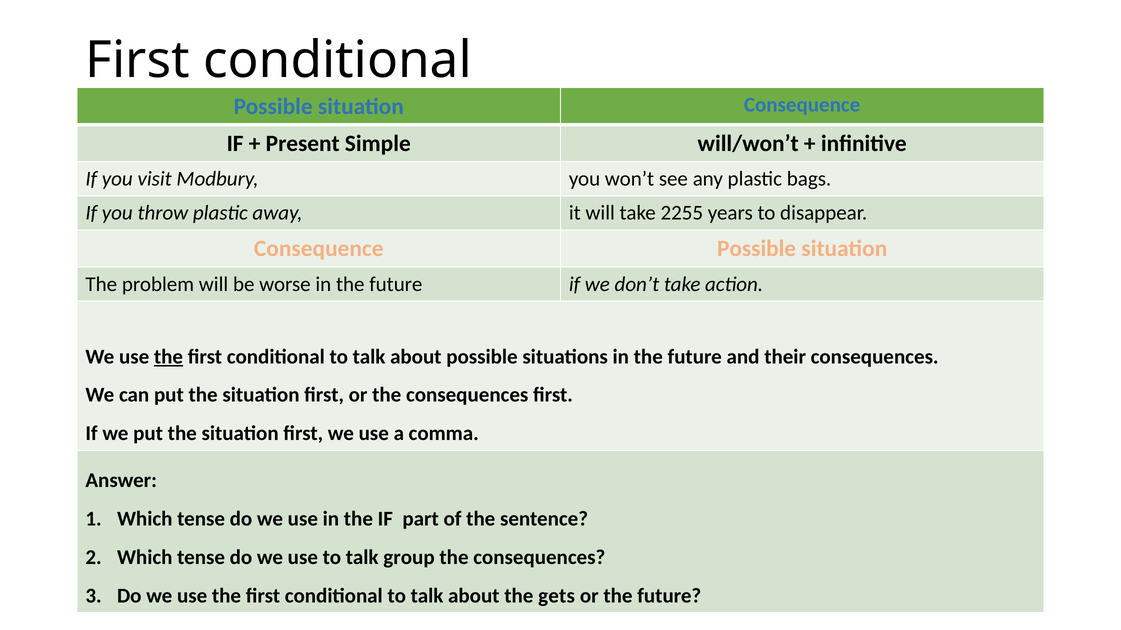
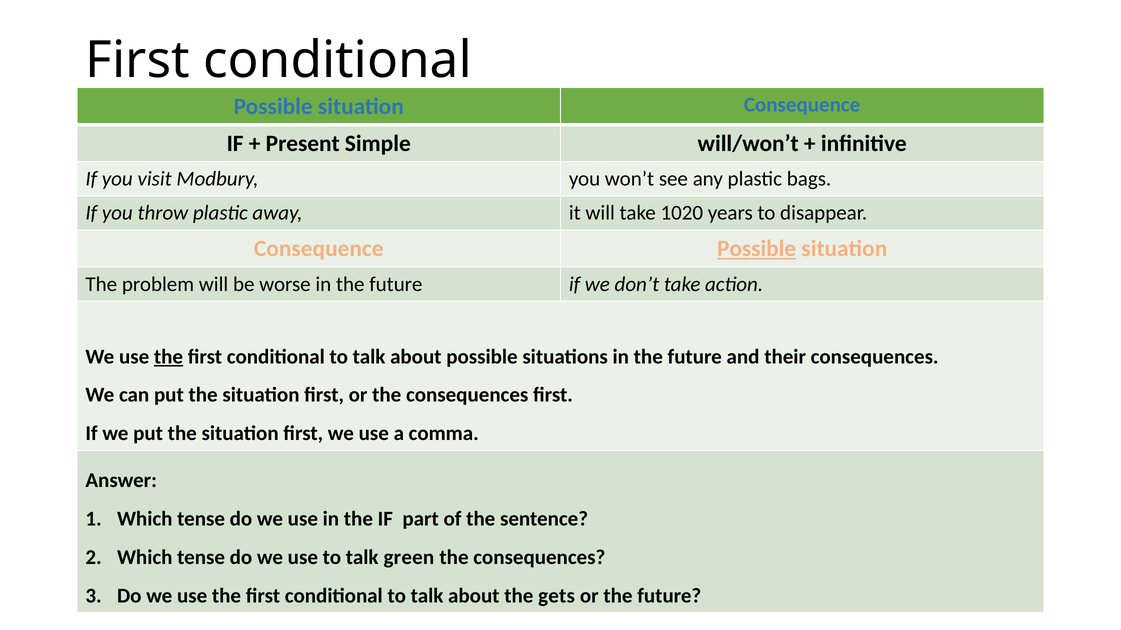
2255: 2255 -> 1020
Possible at (757, 249) underline: none -> present
group: group -> green
